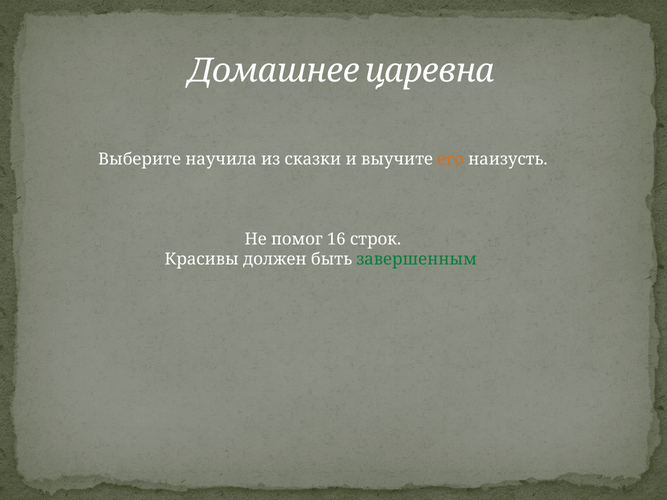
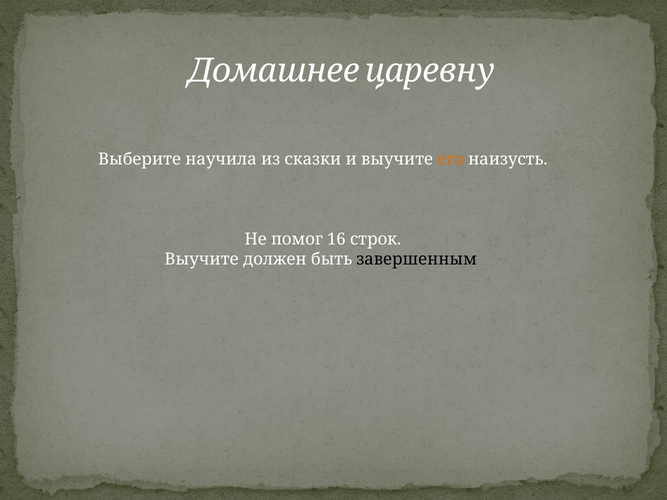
царевна: царевна -> царевну
Красивы at (202, 260): Красивы -> Выучите
завершенным colour: green -> black
